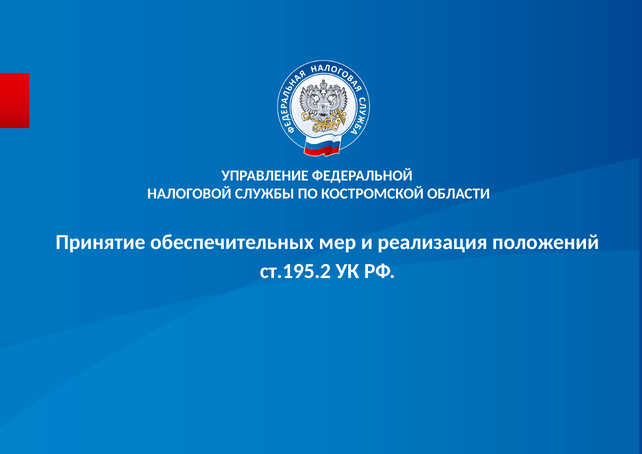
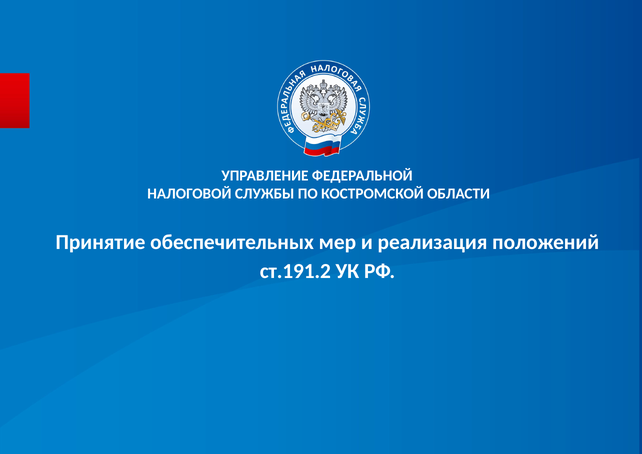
ст.195.2: ст.195.2 -> ст.191.2
